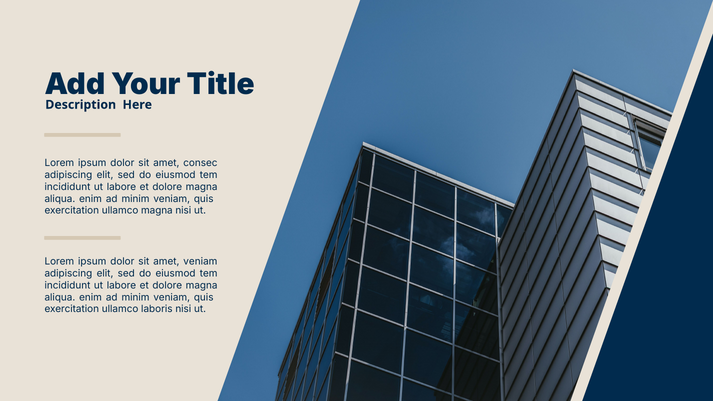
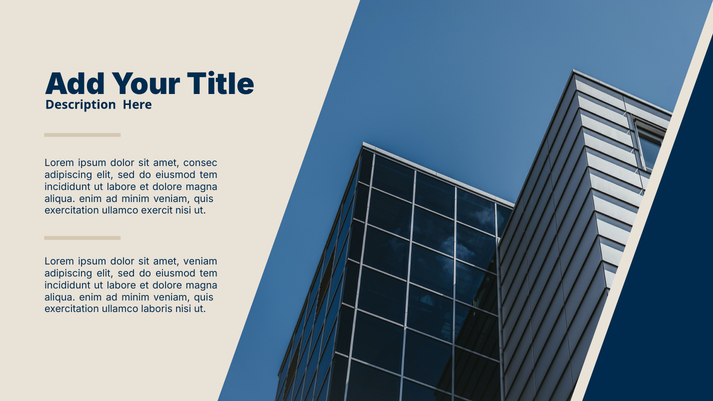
ullamco magna: magna -> exercit
